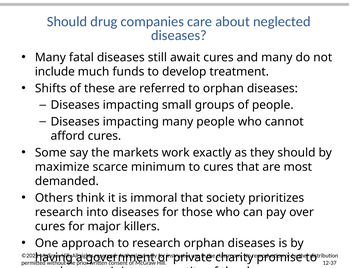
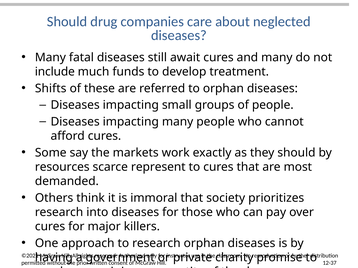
maximize: maximize -> resources
scarce minimum: minimum -> represent
